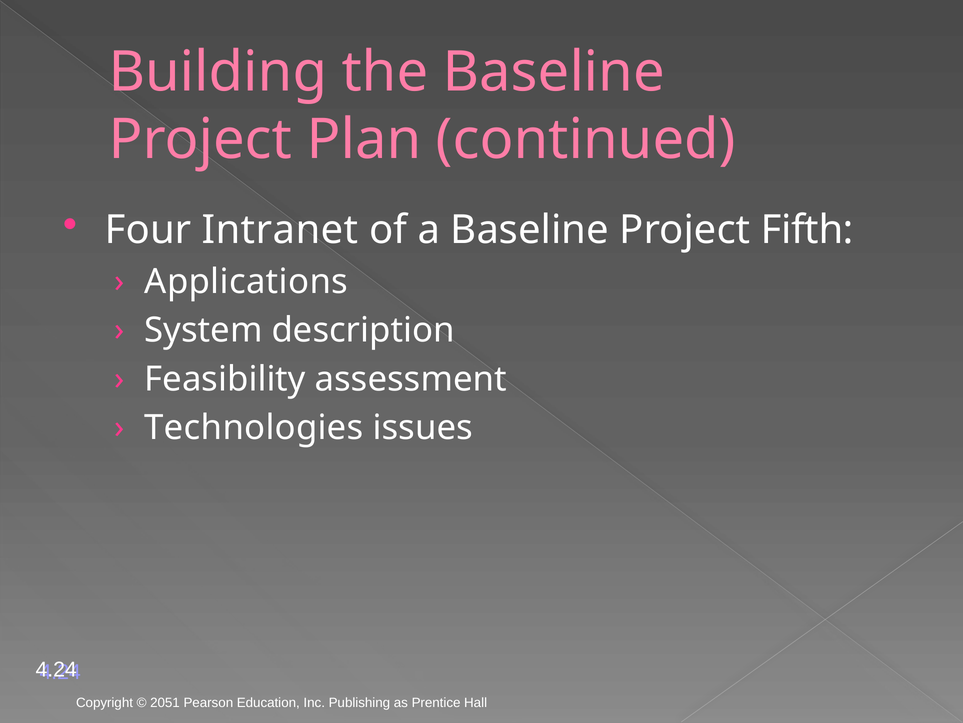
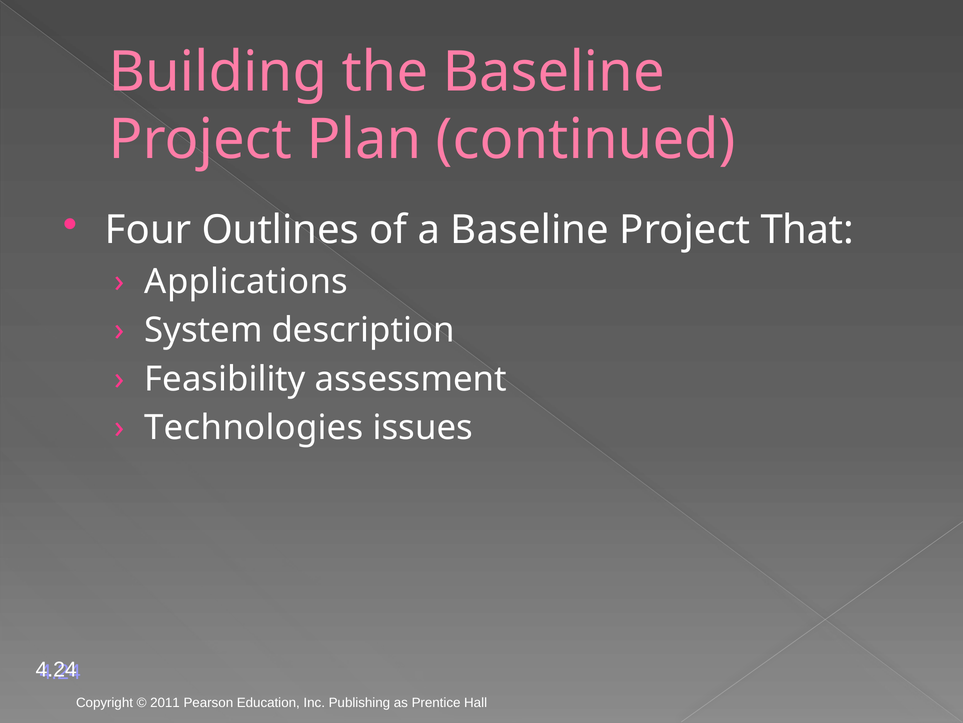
Intranet: Intranet -> Outlines
Fifth: Fifth -> That
2051: 2051 -> 2011
